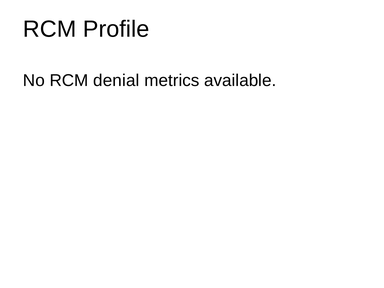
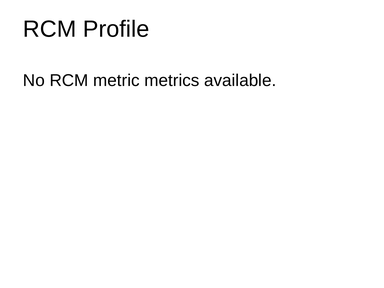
denial: denial -> metric
